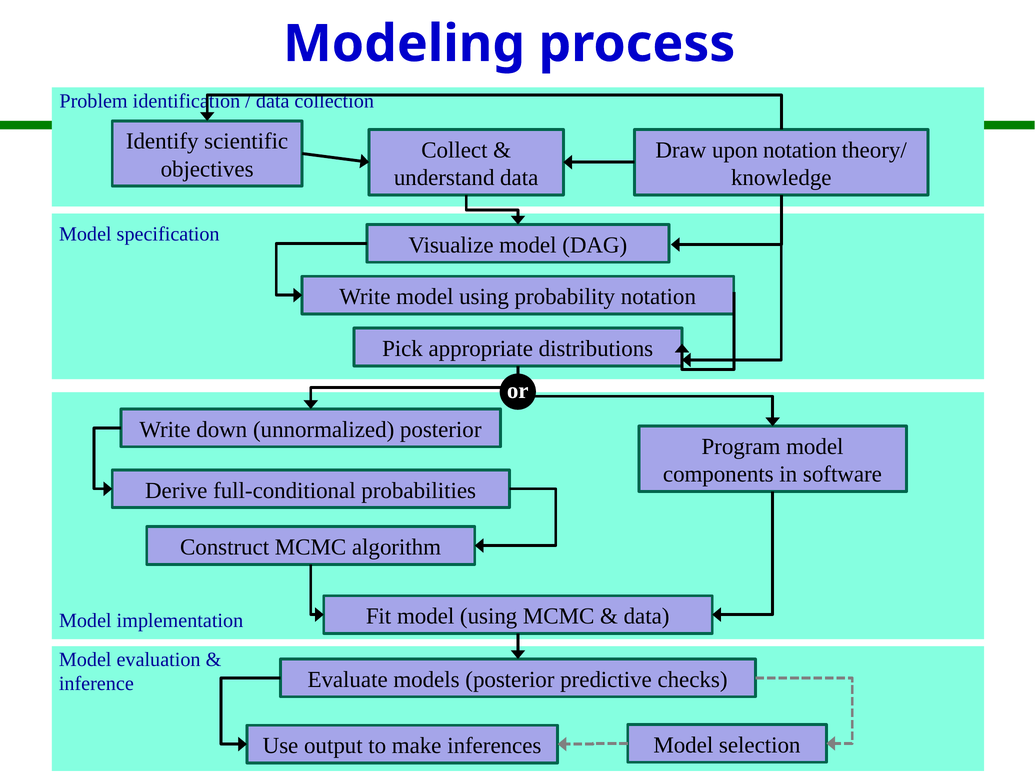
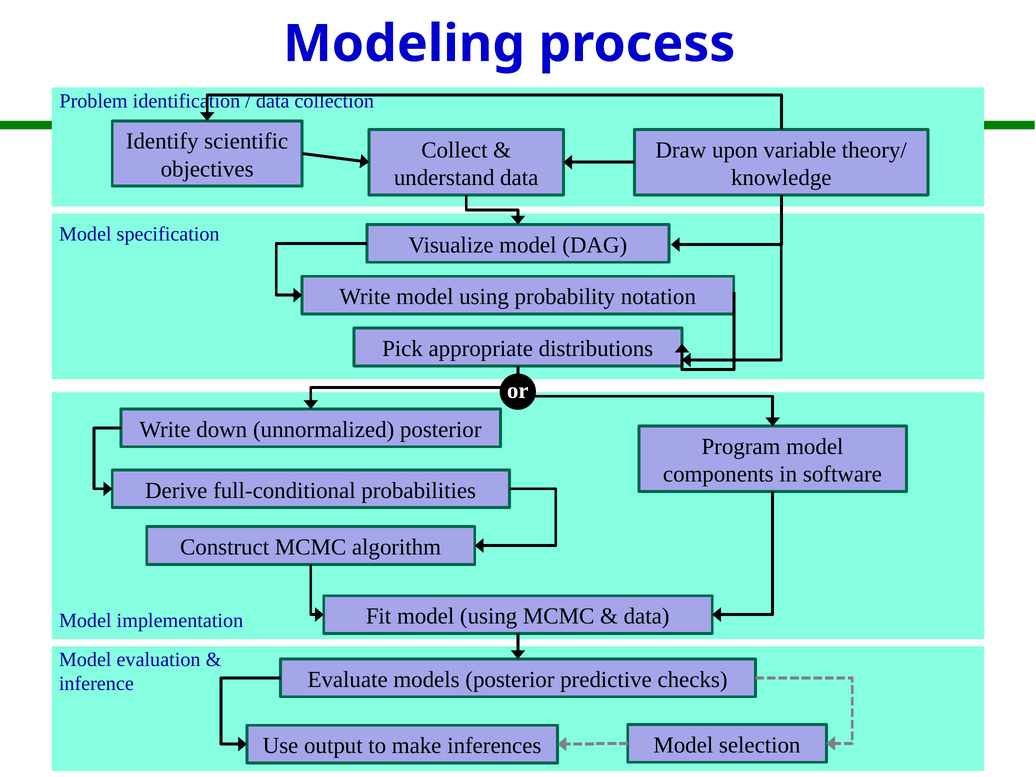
upon notation: notation -> variable
